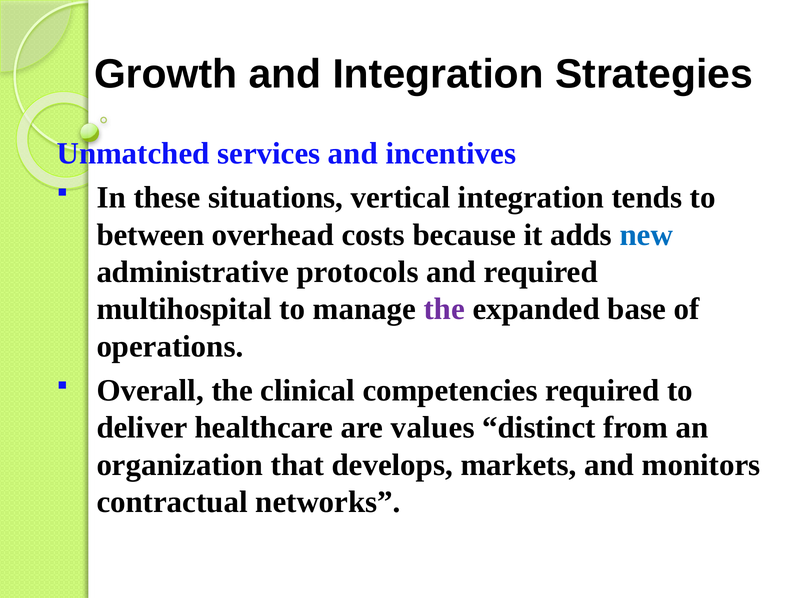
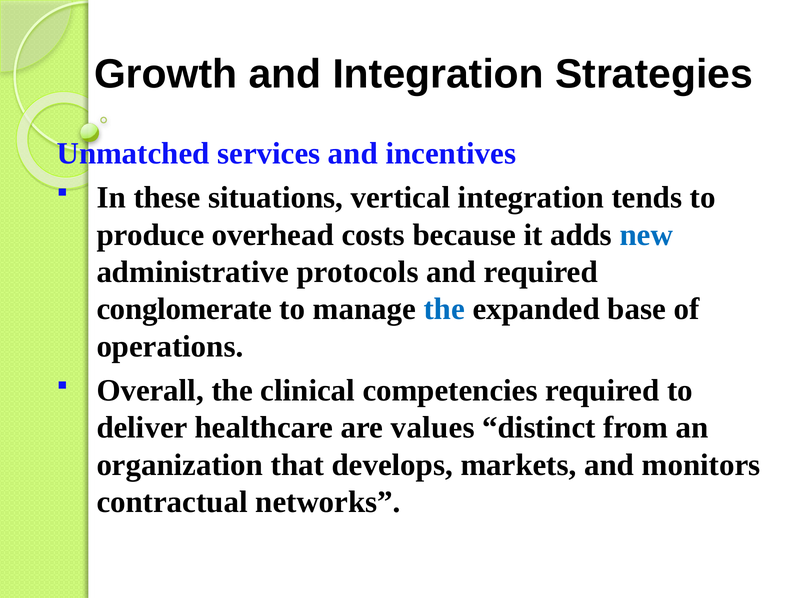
between: between -> produce
multihospital: multihospital -> conglomerate
the at (444, 309) colour: purple -> blue
